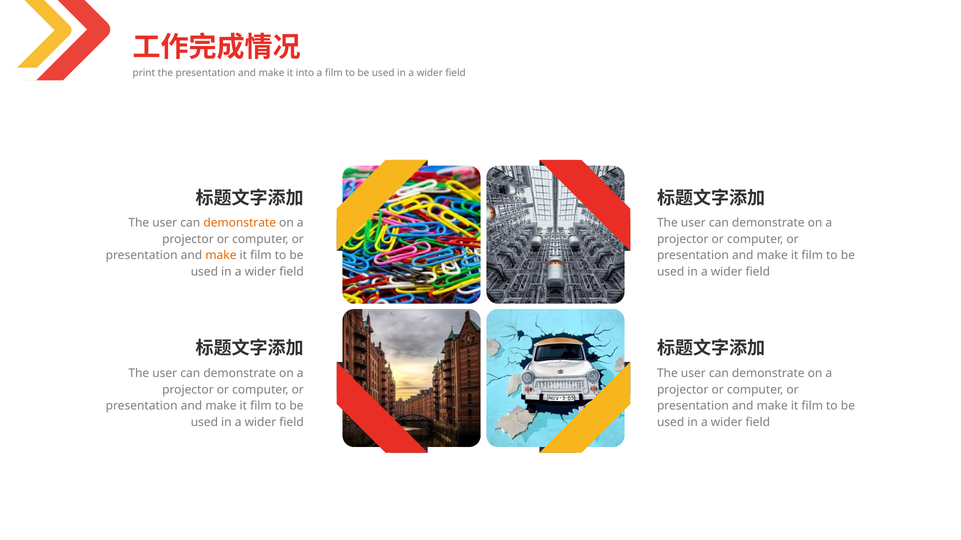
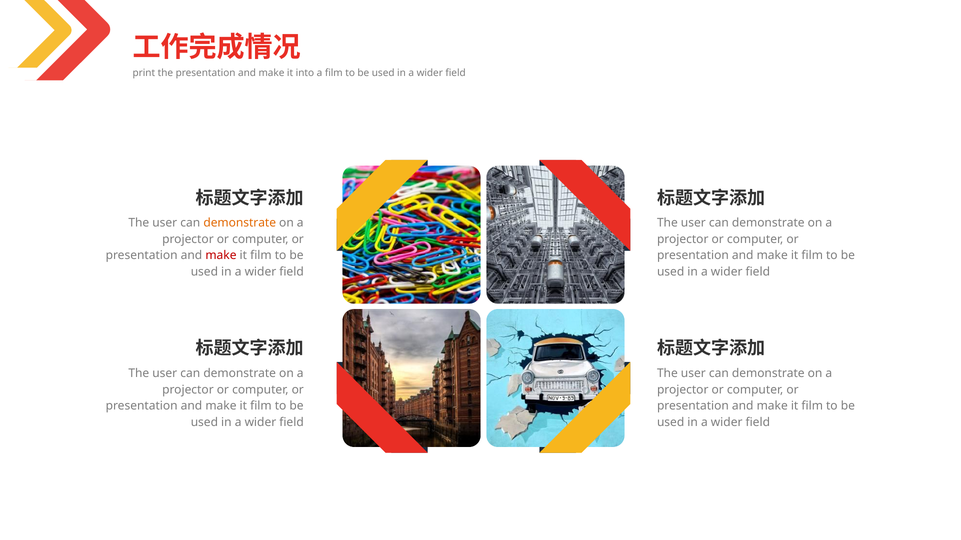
make at (221, 256) colour: orange -> red
